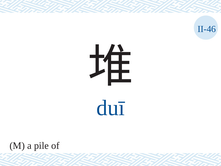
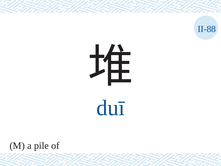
II-46: II-46 -> II-88
